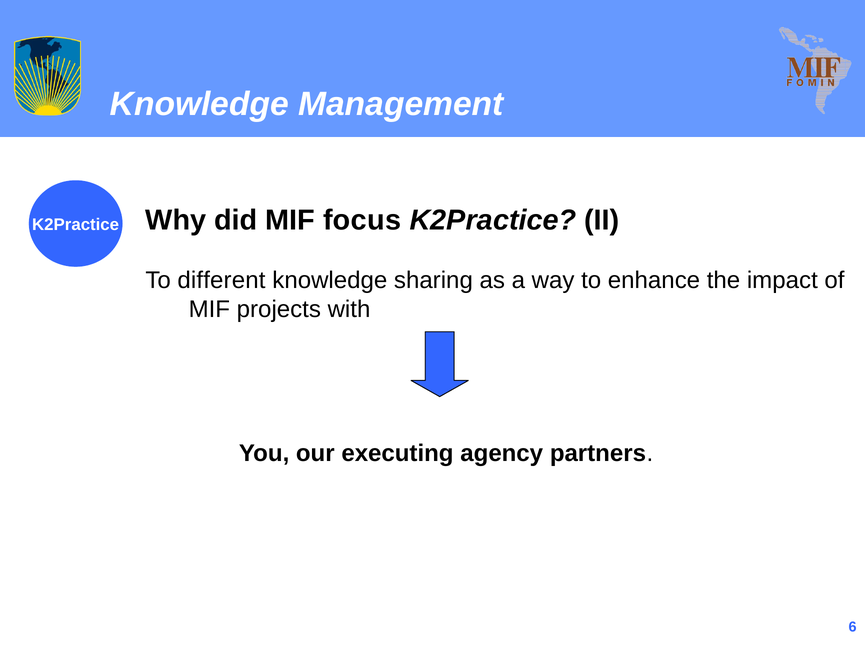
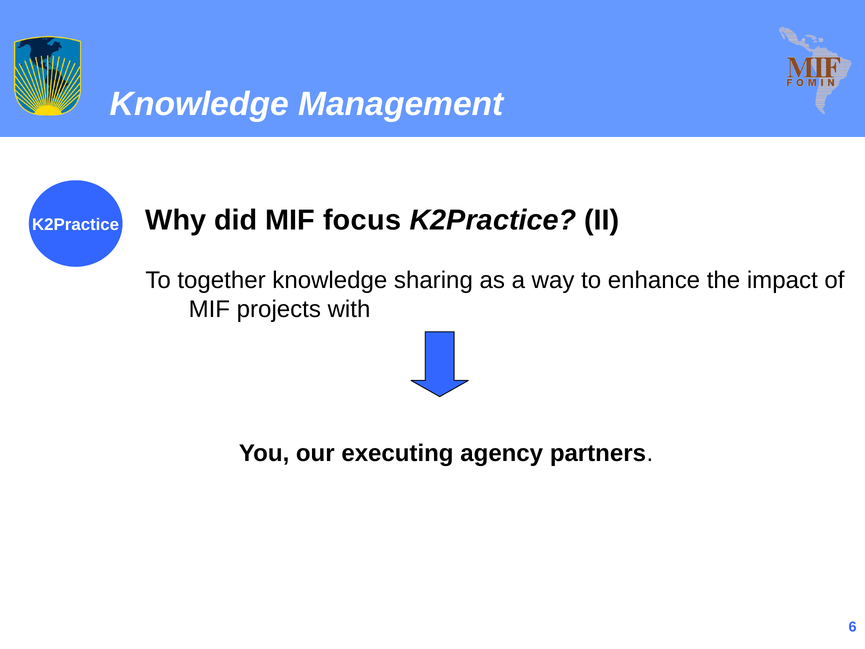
different: different -> together
